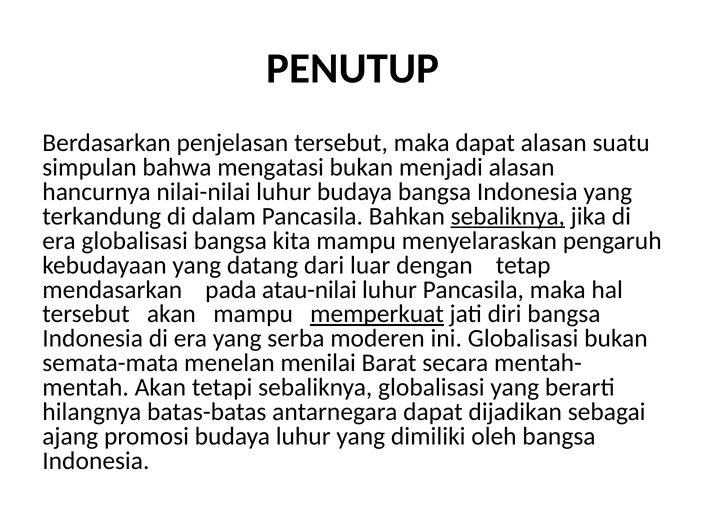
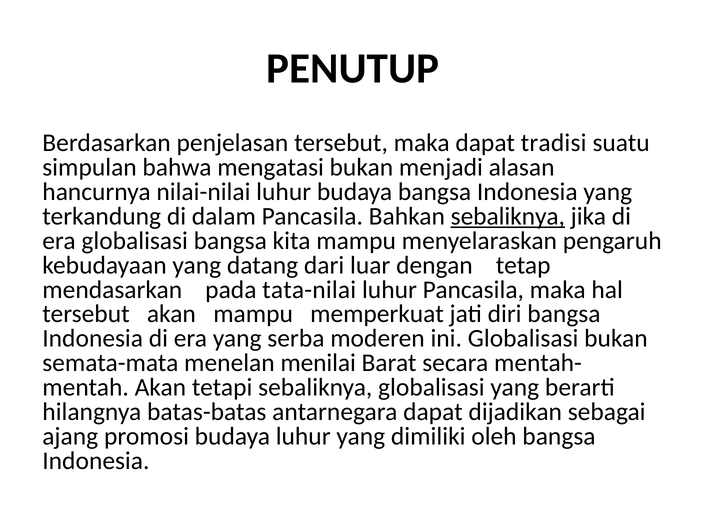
dapat alasan: alasan -> tradisi
atau-nilai: atau-nilai -> tata-nilai
memperkuat underline: present -> none
